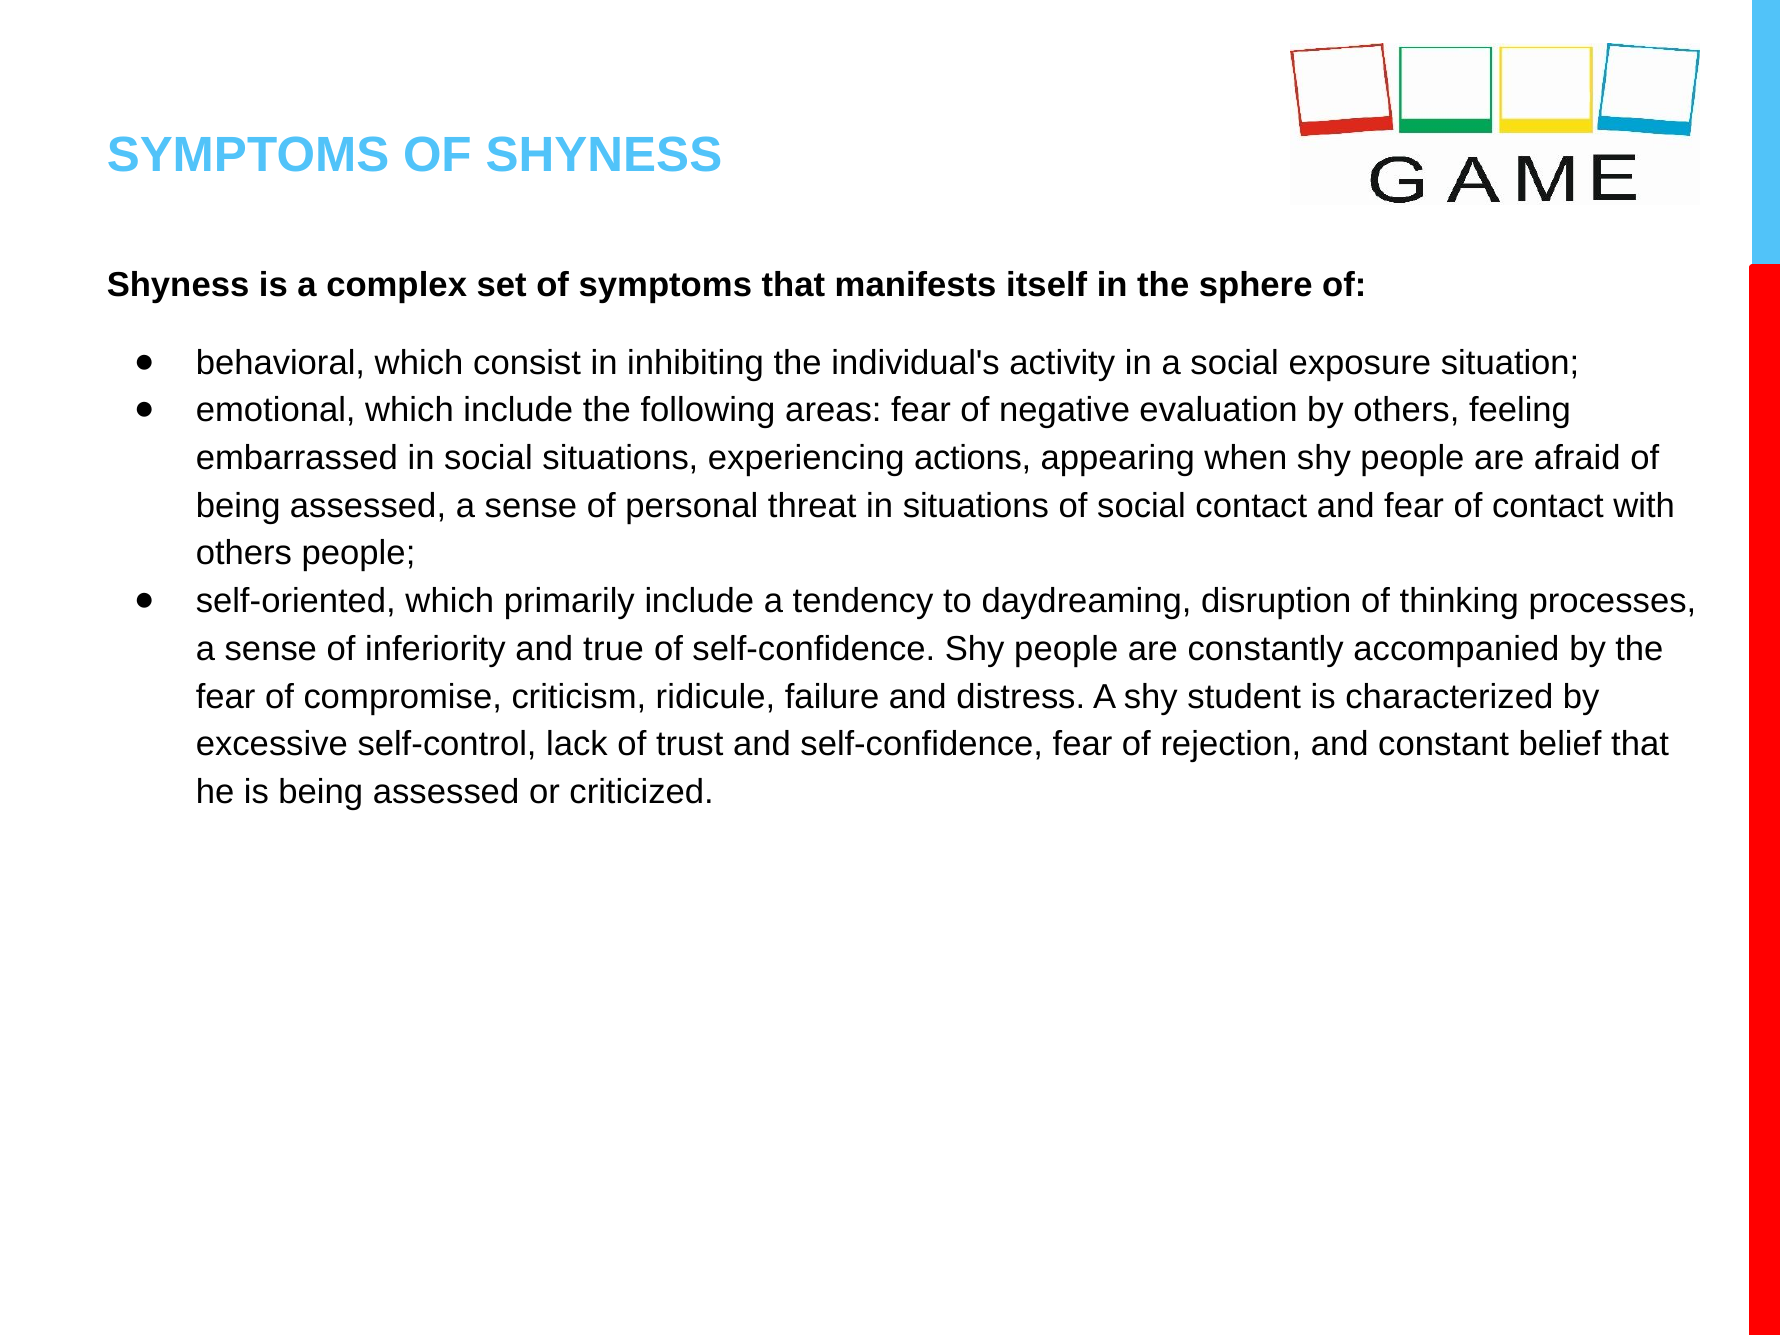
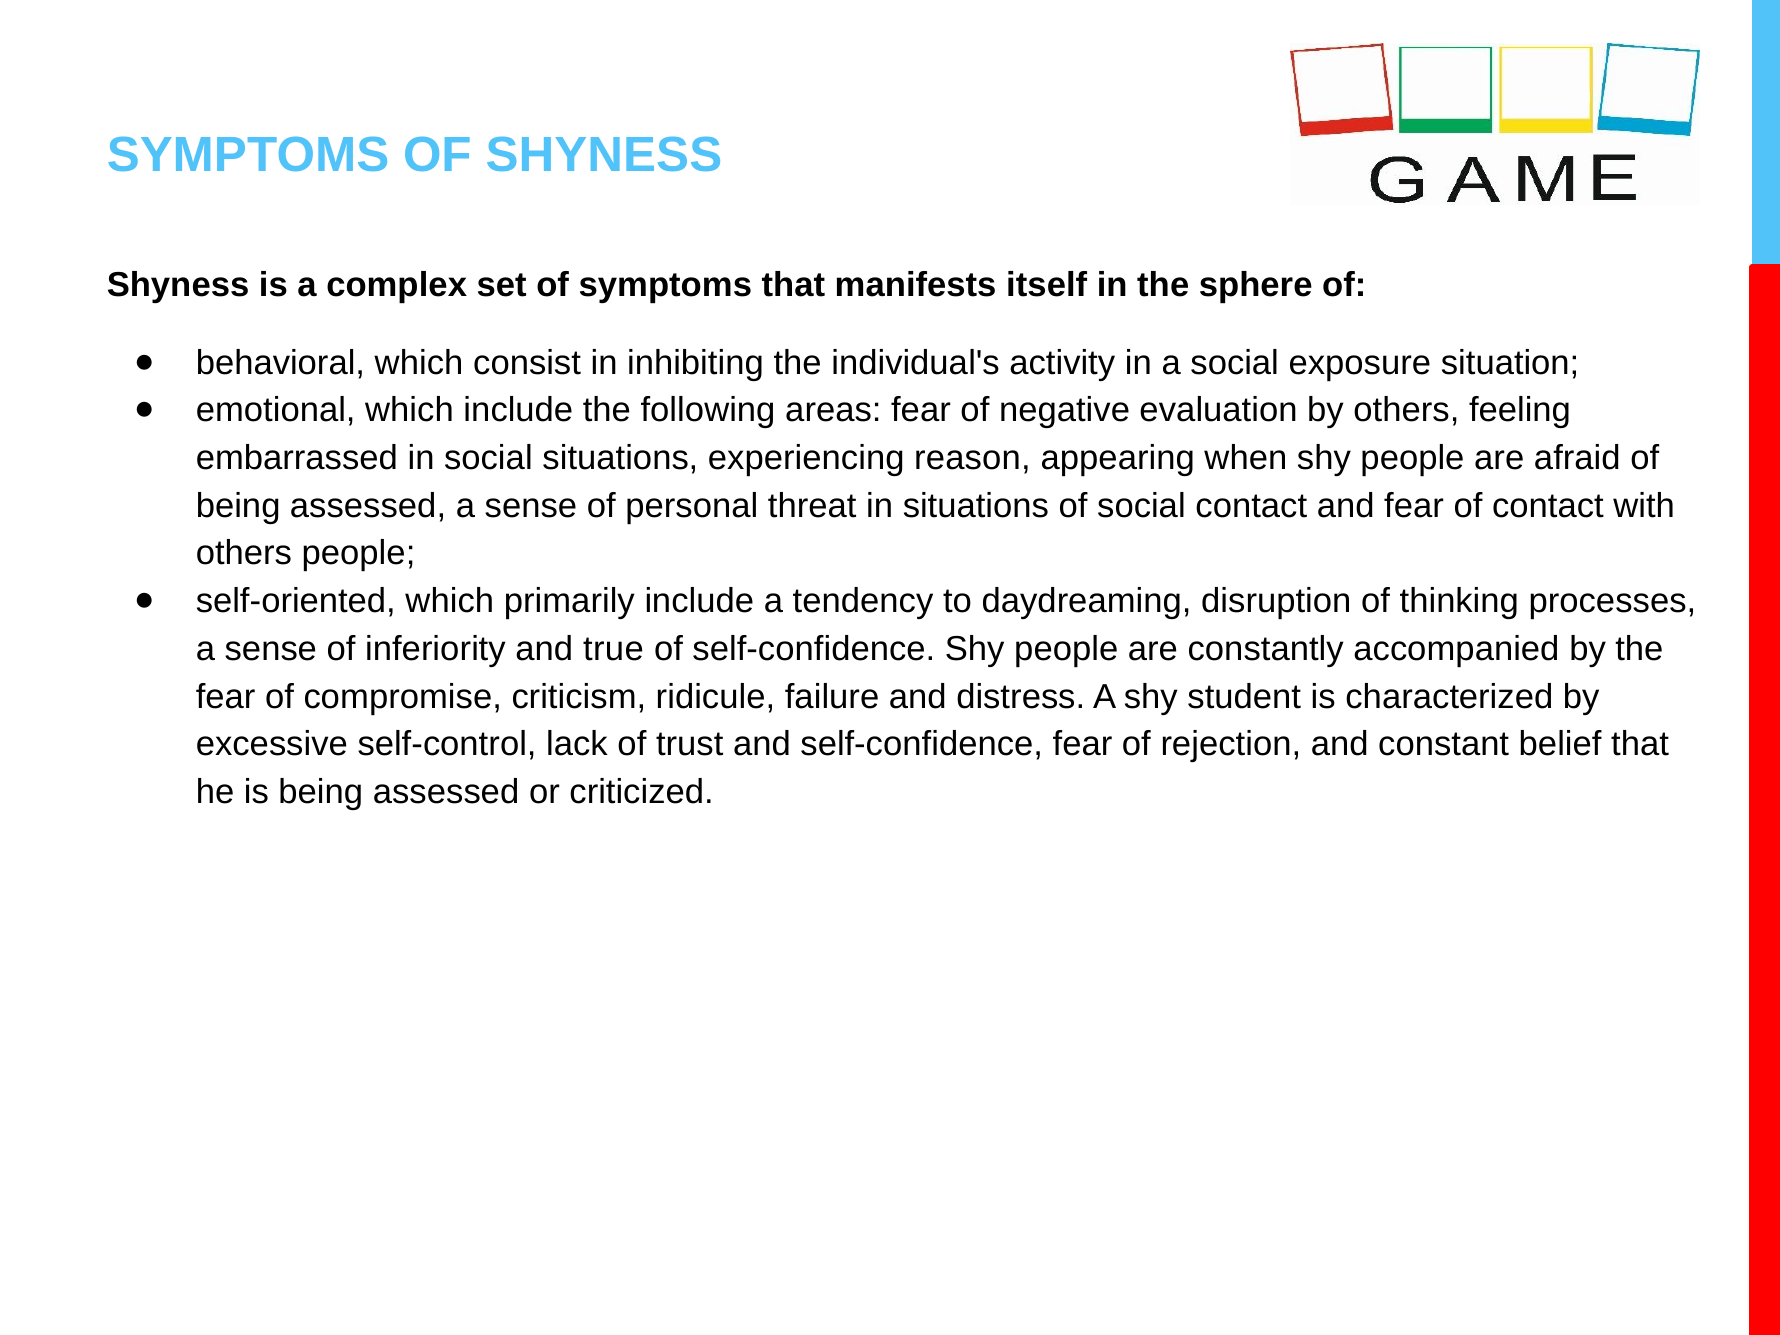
actions: actions -> reason
